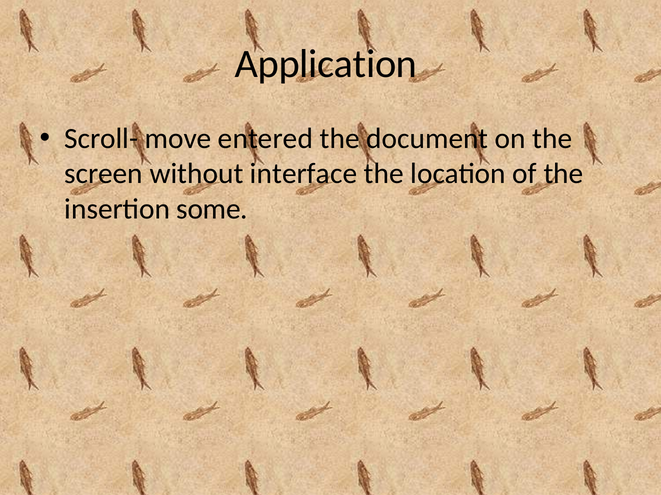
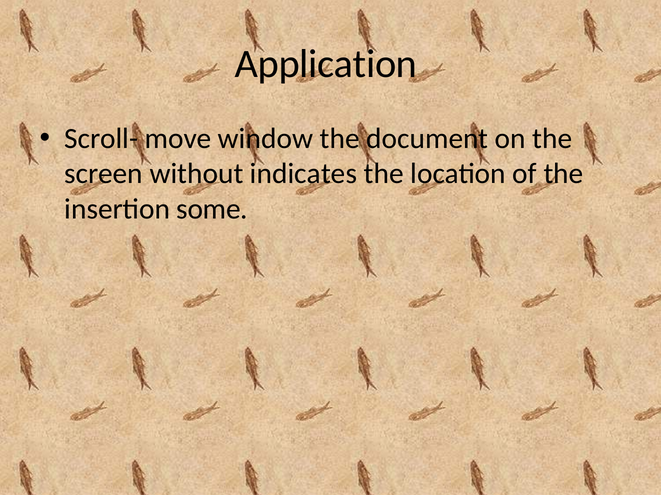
entered: entered -> window
interface: interface -> indicates
